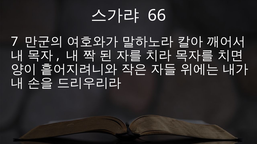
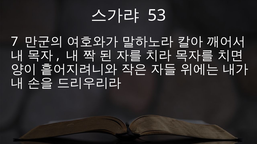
66: 66 -> 53
